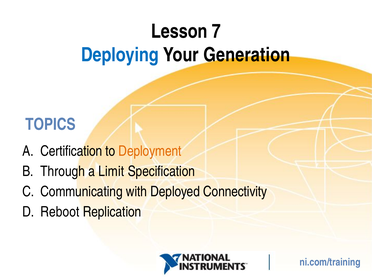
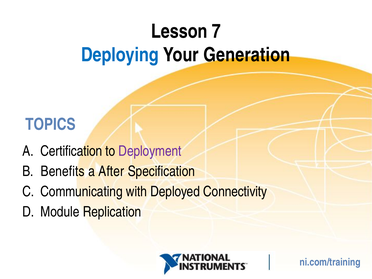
Deployment colour: orange -> purple
Through: Through -> Benefits
Limit: Limit -> After
Reboot: Reboot -> Module
